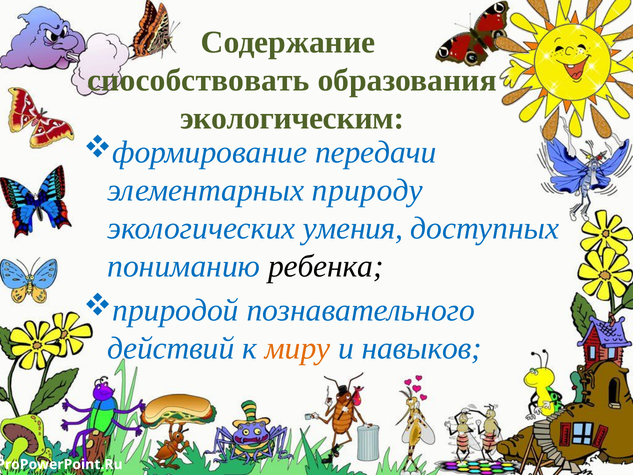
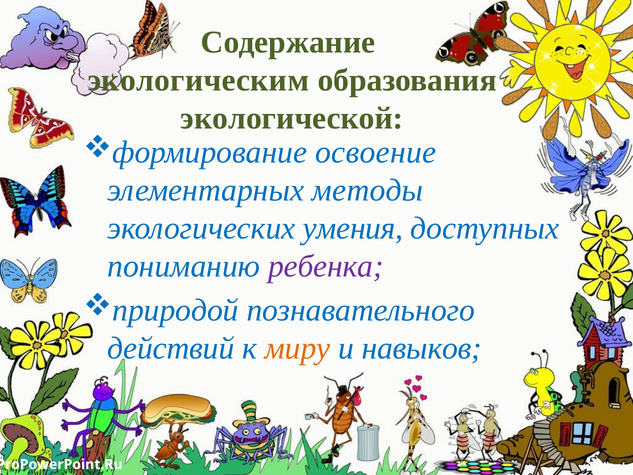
способствовать: способствовать -> экологическим
экологическим: экологическим -> экологической
передачи: передачи -> освоение
природу: природу -> методы
ребенка colour: black -> purple
